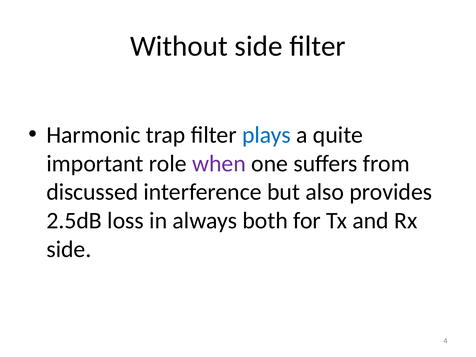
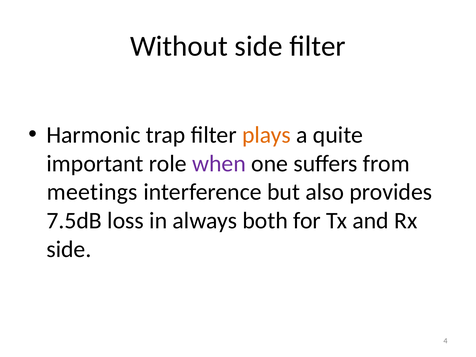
plays colour: blue -> orange
discussed: discussed -> meetings
2.5dB: 2.5dB -> 7.5dB
